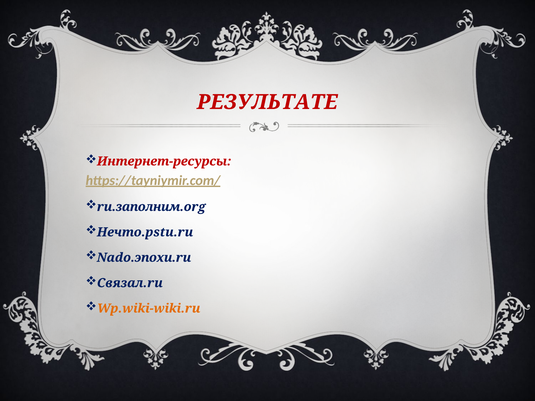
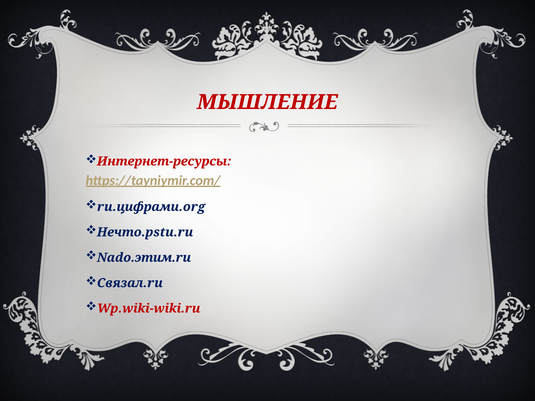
РЕЗУЛЬТАТЕ: РЕЗУЛЬТАТЕ -> МЫШЛЕНИЕ
ru.заполним.org: ru.заполним.org -> ru.цифрами.org
Nado.эпохи.ru: Nado.эпохи.ru -> Nado.этим.ru
Wp.wiki-wiki.ru colour: orange -> red
